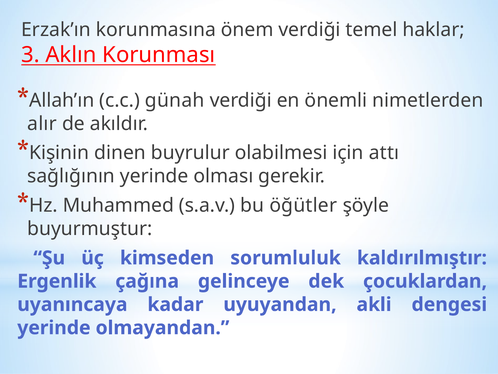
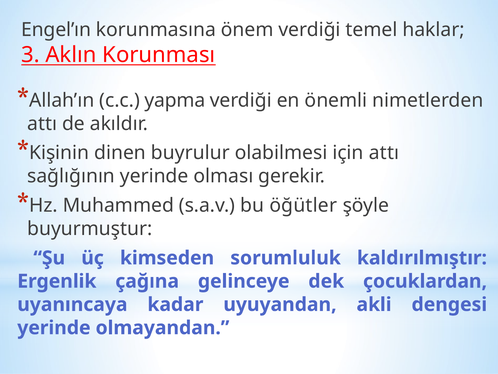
Erzak’ın: Erzak’ın -> Engel’ın
günah: günah -> yapma
alır at (42, 123): alır -> attı
